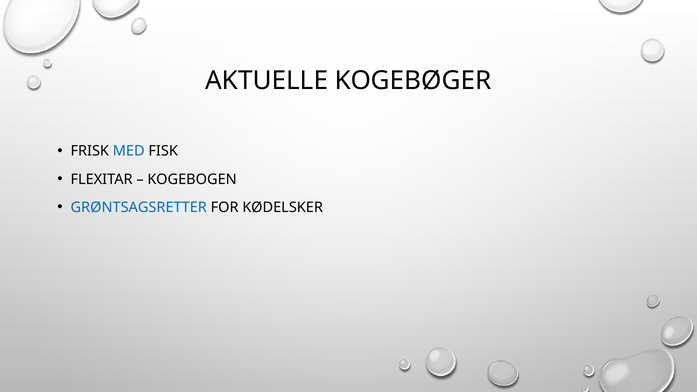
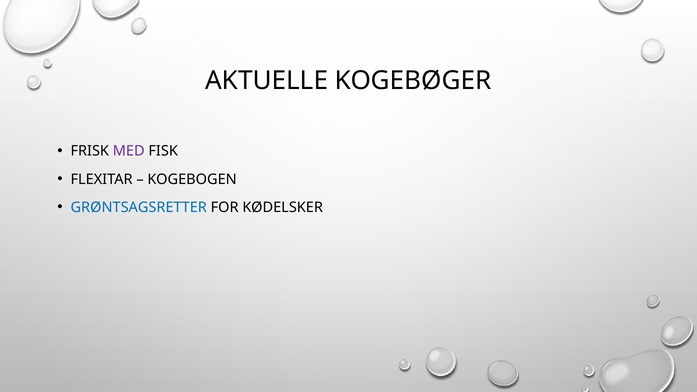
MED colour: blue -> purple
